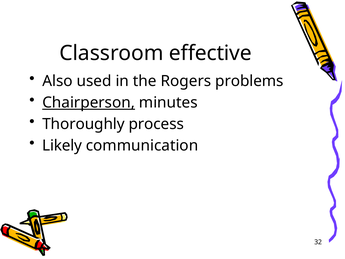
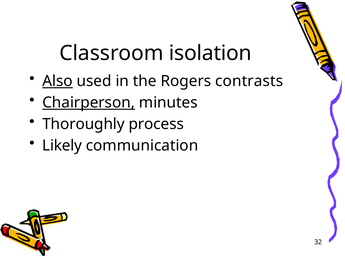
effective: effective -> isolation
Also underline: none -> present
problems: problems -> contrasts
